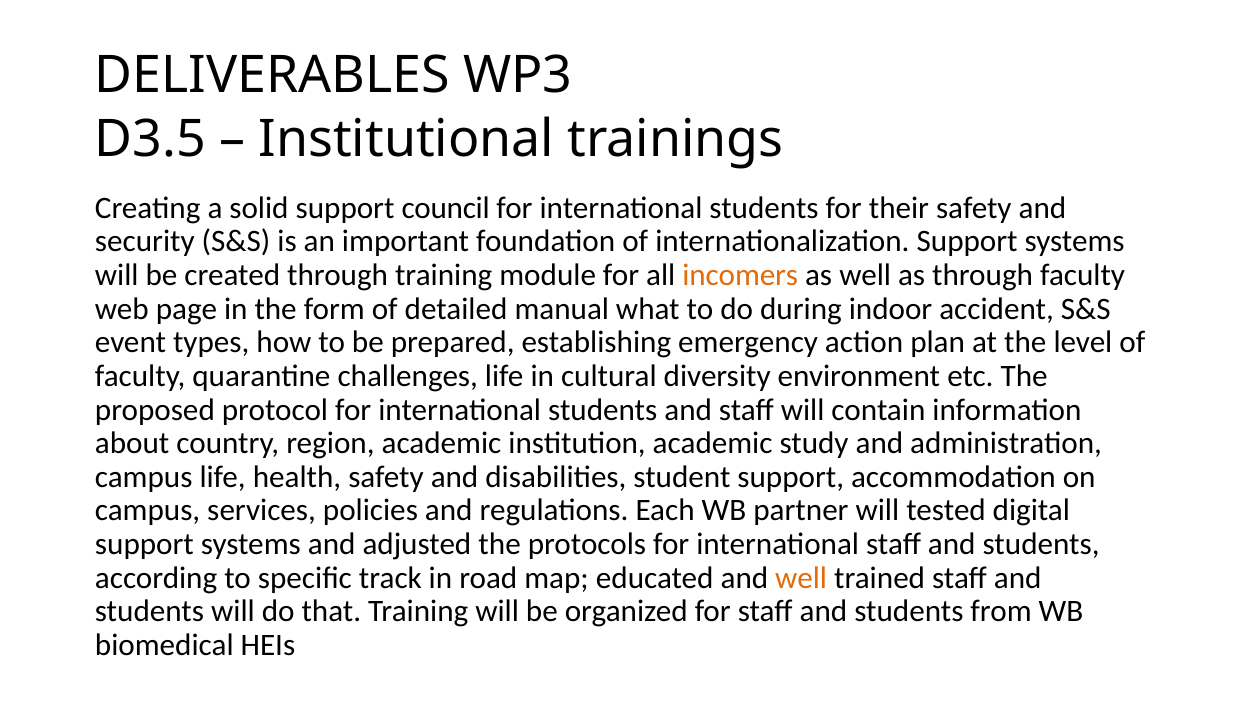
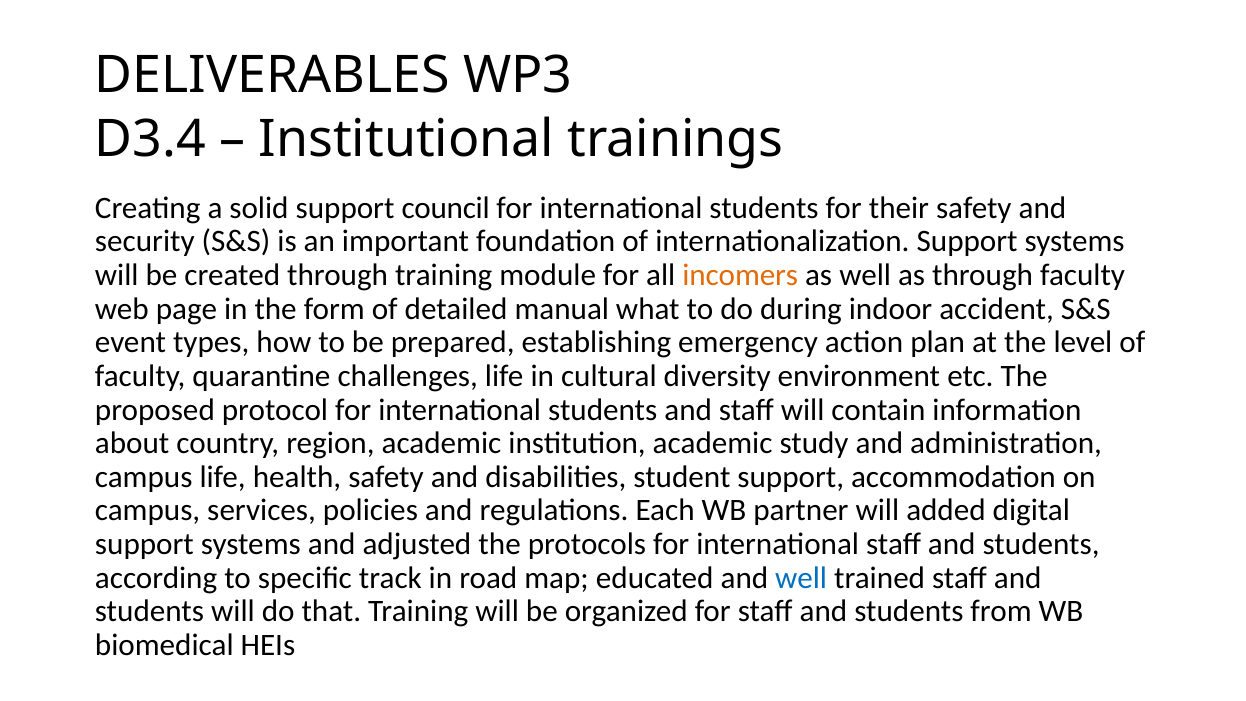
D3.5: D3.5 -> D3.4
tested: tested -> added
well at (801, 578) colour: orange -> blue
